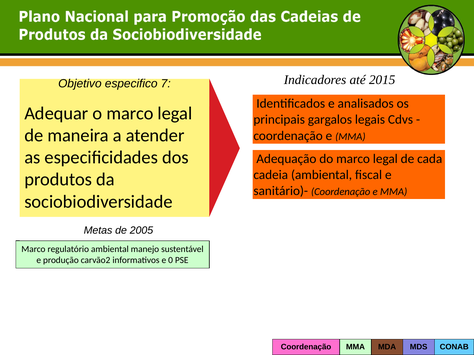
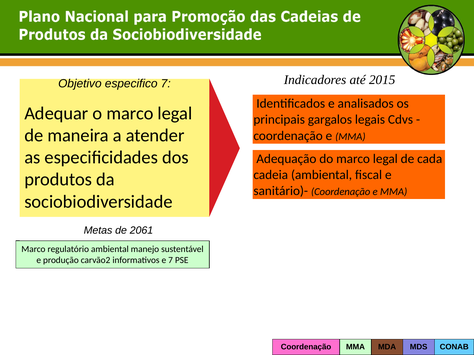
2005: 2005 -> 2061
e 0: 0 -> 7
